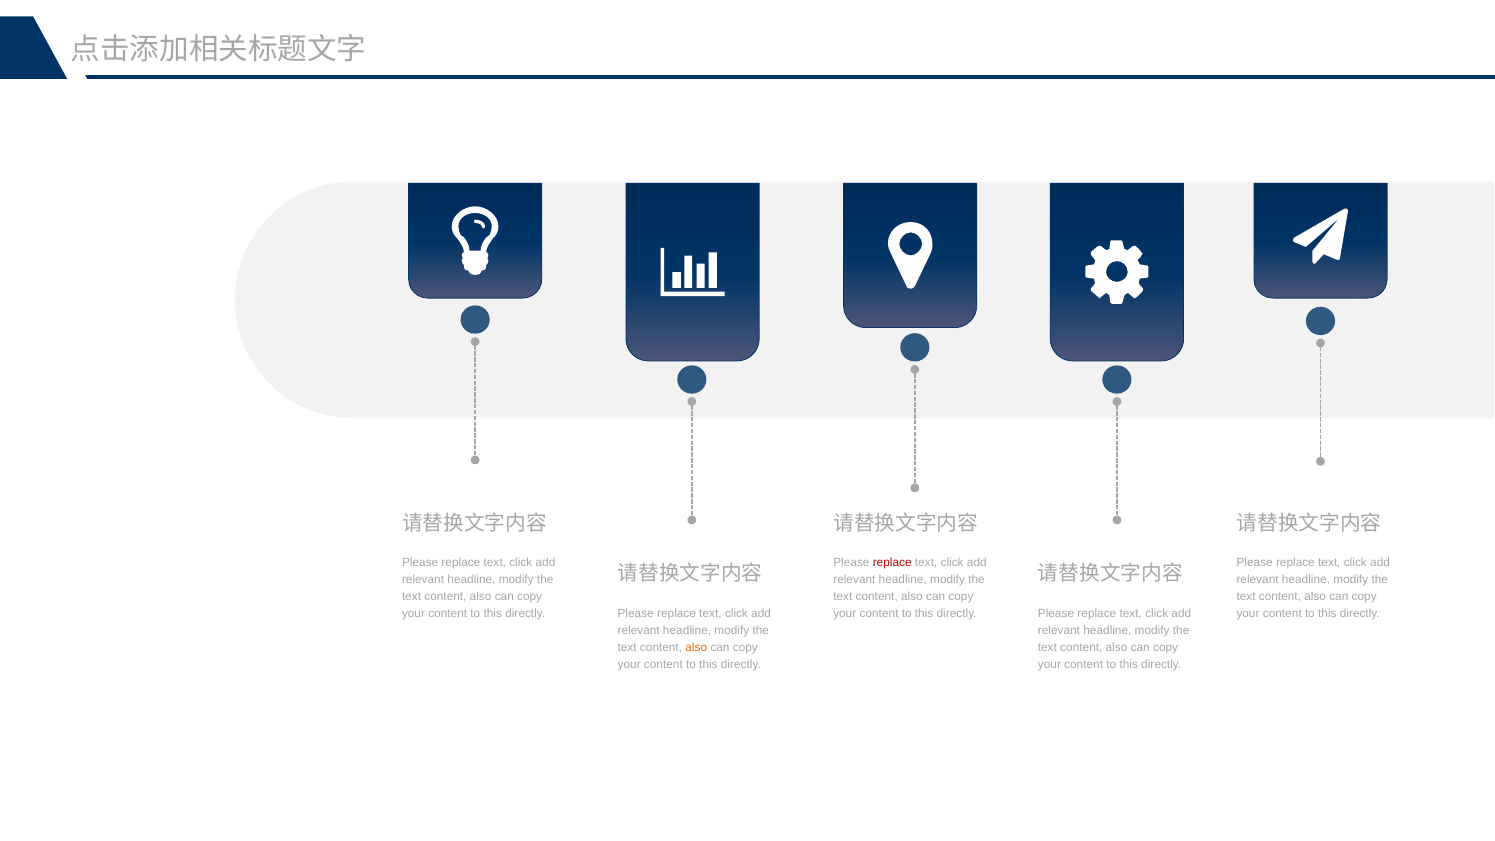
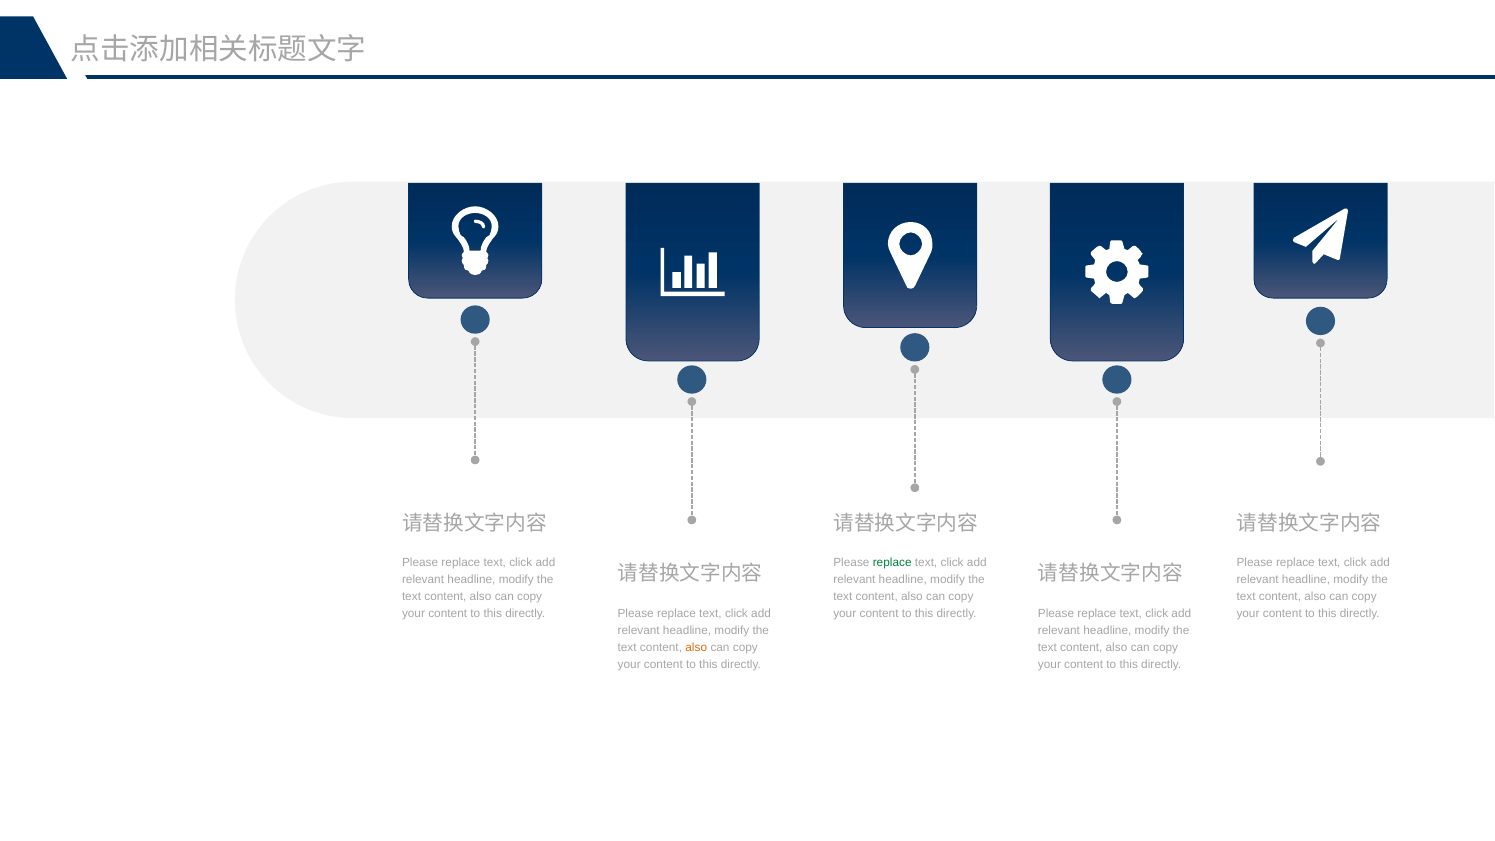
replace at (892, 563) colour: red -> green
